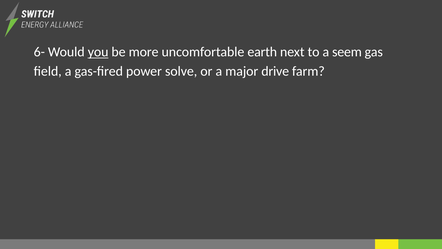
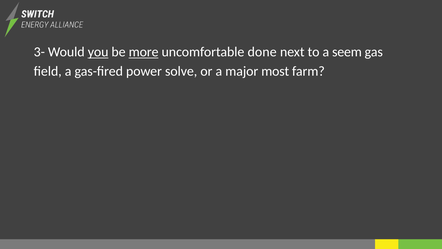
6-: 6- -> 3-
more underline: none -> present
earth: earth -> done
drive: drive -> most
